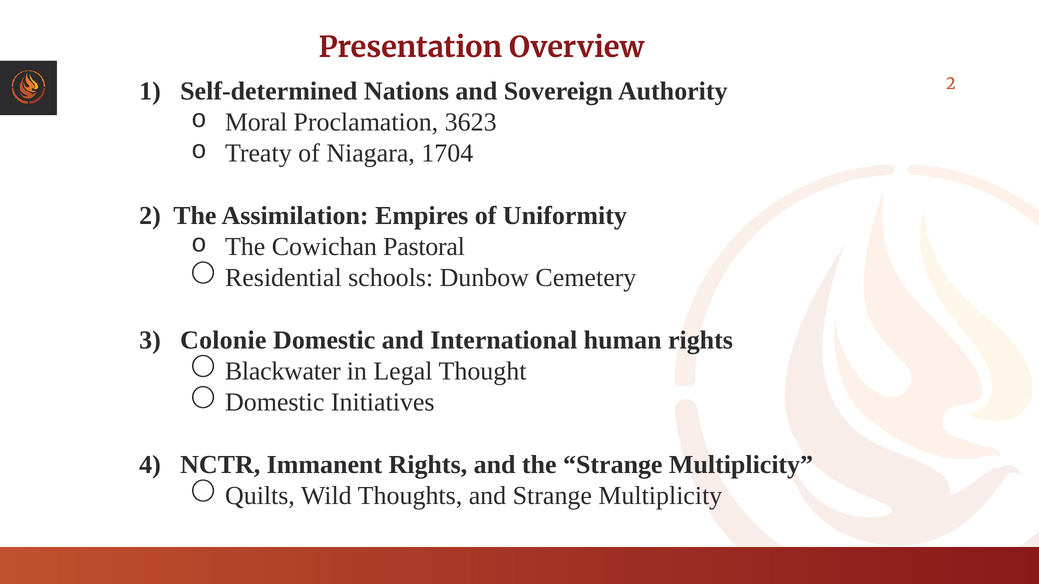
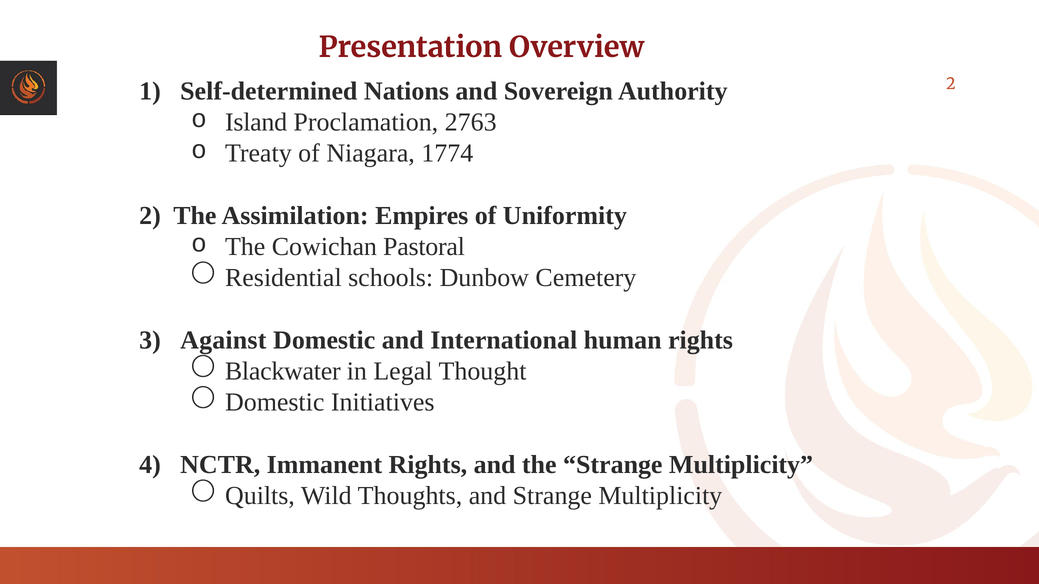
Moral: Moral -> Island
3623: 3623 -> 2763
1704: 1704 -> 1774
Colonie: Colonie -> Against
